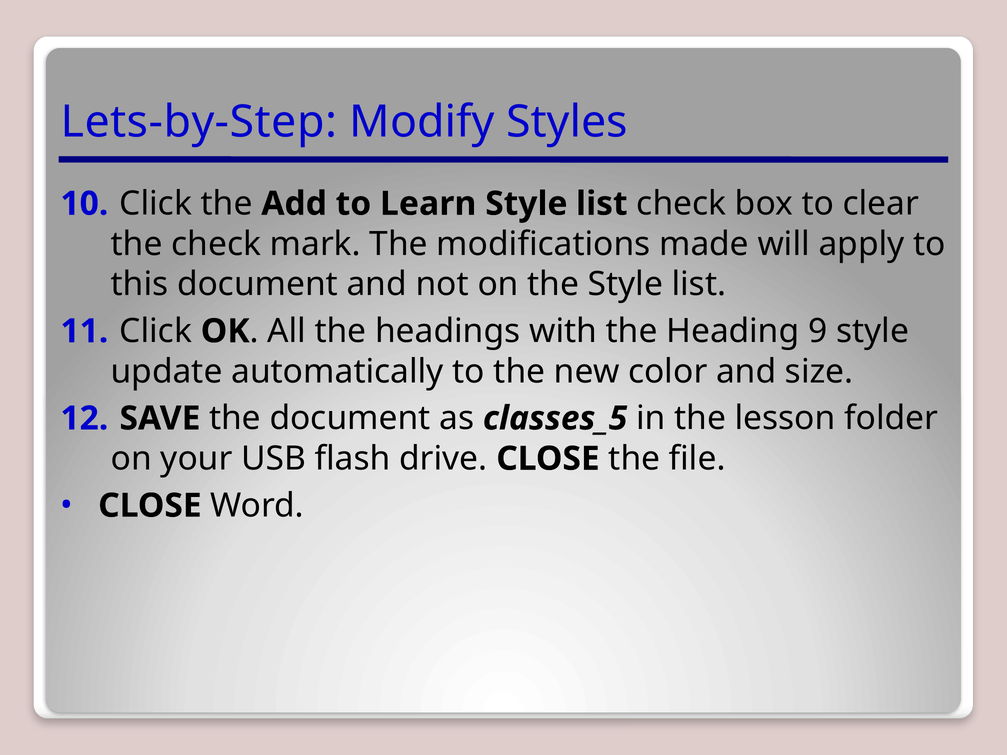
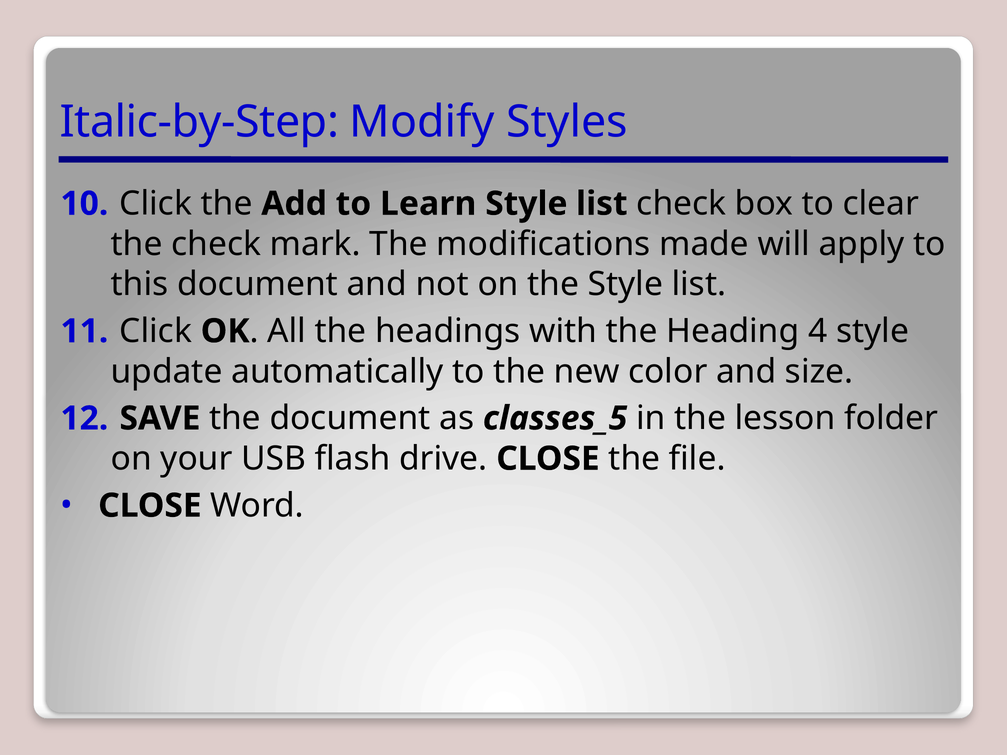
Lets-by-Step: Lets-by-Step -> Italic-by-Step
9: 9 -> 4
